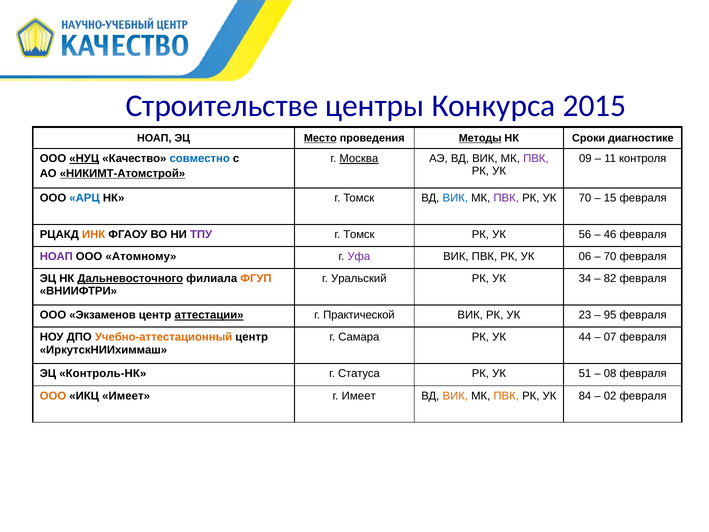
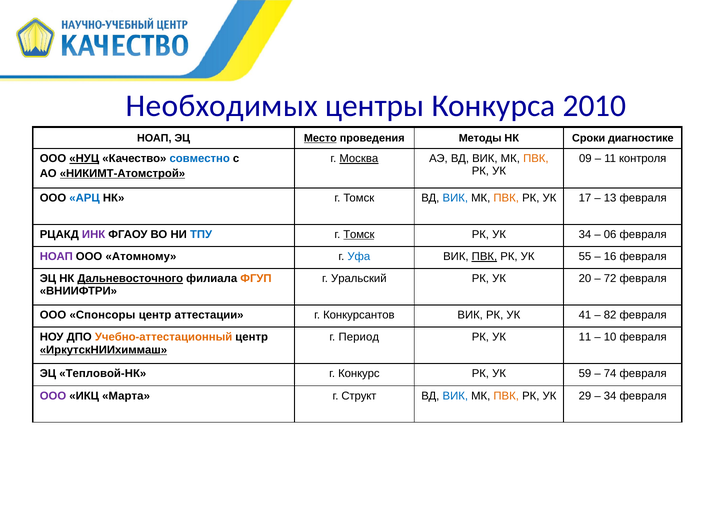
Строительстве: Строительстве -> Необходимых
2015: 2015 -> 2010
Методы underline: present -> none
ПВК at (536, 158) colour: purple -> orange
ПВК at (506, 198) colour: purple -> orange
УК 70: 70 -> 17
15: 15 -> 13
ИНК colour: orange -> purple
ТПУ colour: purple -> blue
Томск at (359, 234) underline: none -> present
УК 56: 56 -> 34
46: 46 -> 06
Уфа colour: purple -> blue
ПВК at (484, 256) underline: none -> present
06: 06 -> 55
70 at (610, 256): 70 -> 16
34: 34 -> 20
82: 82 -> 72
Экзаменов: Экзаменов -> Спонсоры
аттестации underline: present -> none
Практической: Практической -> Конкурсантов
23: 23 -> 41
95: 95 -> 82
Самара: Самара -> Период
УК 44: 44 -> 11
07: 07 -> 10
ИркутскНИИхиммаш underline: none -> present
Контроль-НК: Контроль-НК -> Тепловой-НК
Статуса: Статуса -> Конкурс
51: 51 -> 59
08: 08 -> 74
ООО at (53, 396) colour: orange -> purple
ИКЦ Имеет: Имеет -> Марта
г Имеет: Имеет -> Структ
ВИК at (455, 396) colour: orange -> blue
84: 84 -> 29
02 at (610, 396): 02 -> 34
